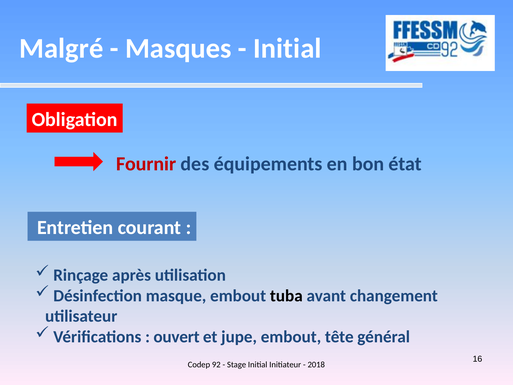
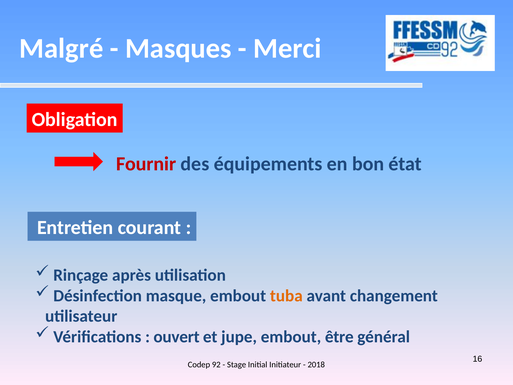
Initial at (287, 48): Initial -> Merci
tuba colour: black -> orange
tête: tête -> être
